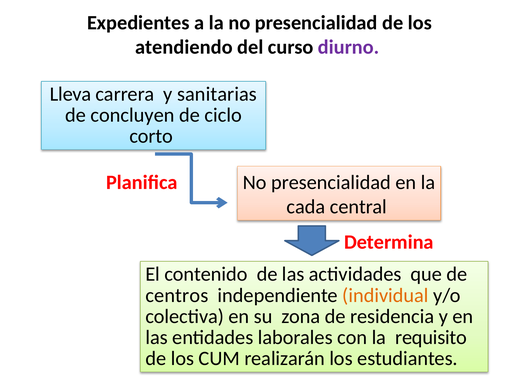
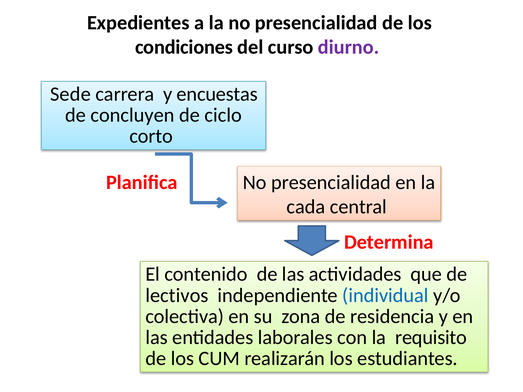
atendiendo: atendiendo -> condiciones
Lleva: Lleva -> Sede
sanitarias: sanitarias -> encuestas
centros: centros -> lectivos
individual colour: orange -> blue
